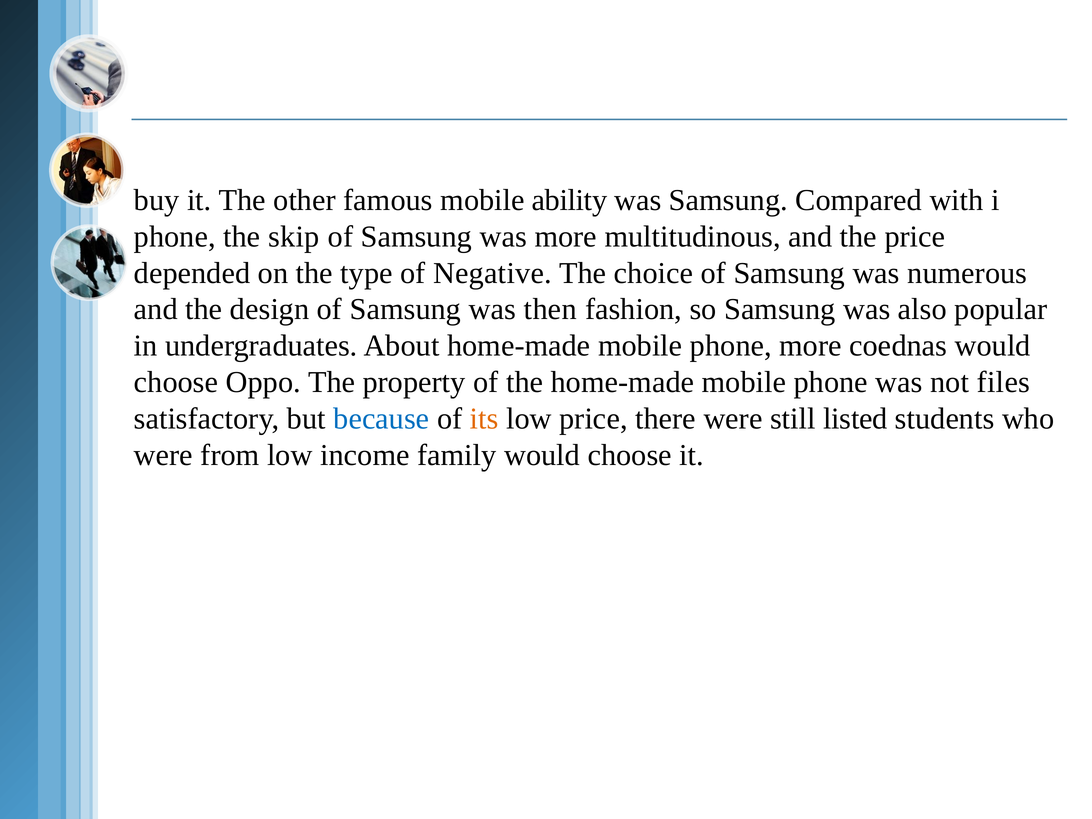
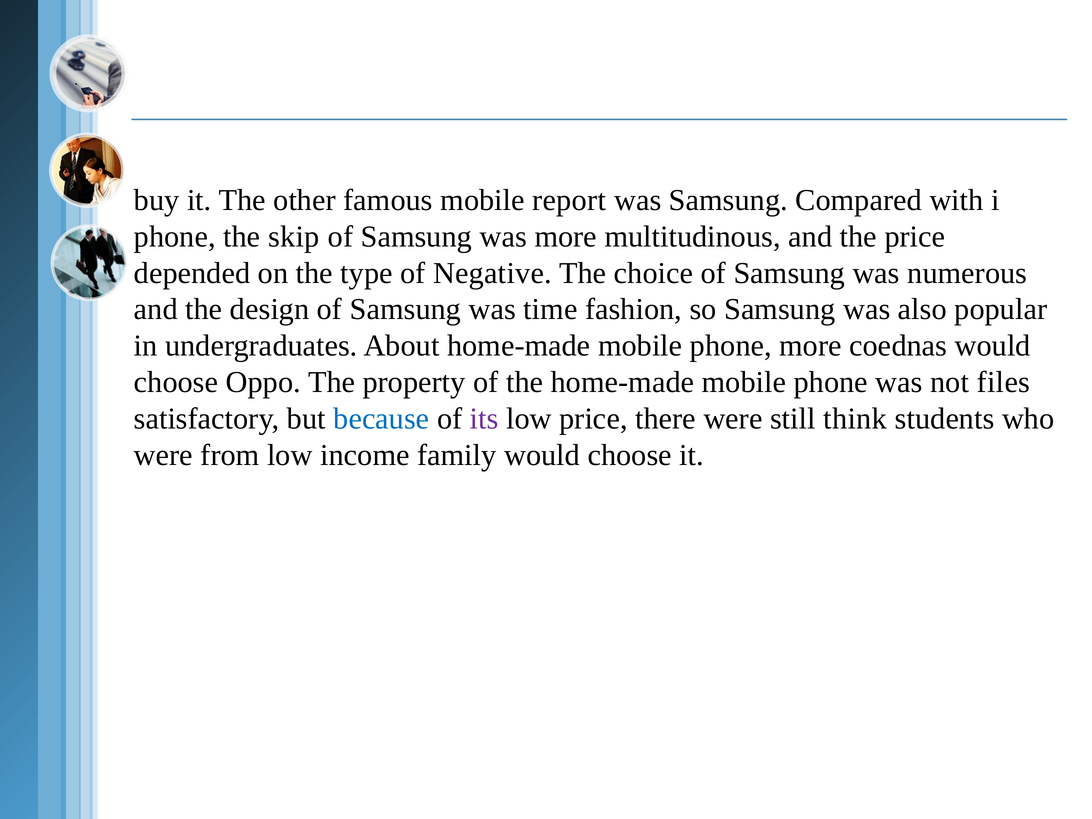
ability: ability -> report
then: then -> time
its colour: orange -> purple
listed: listed -> think
